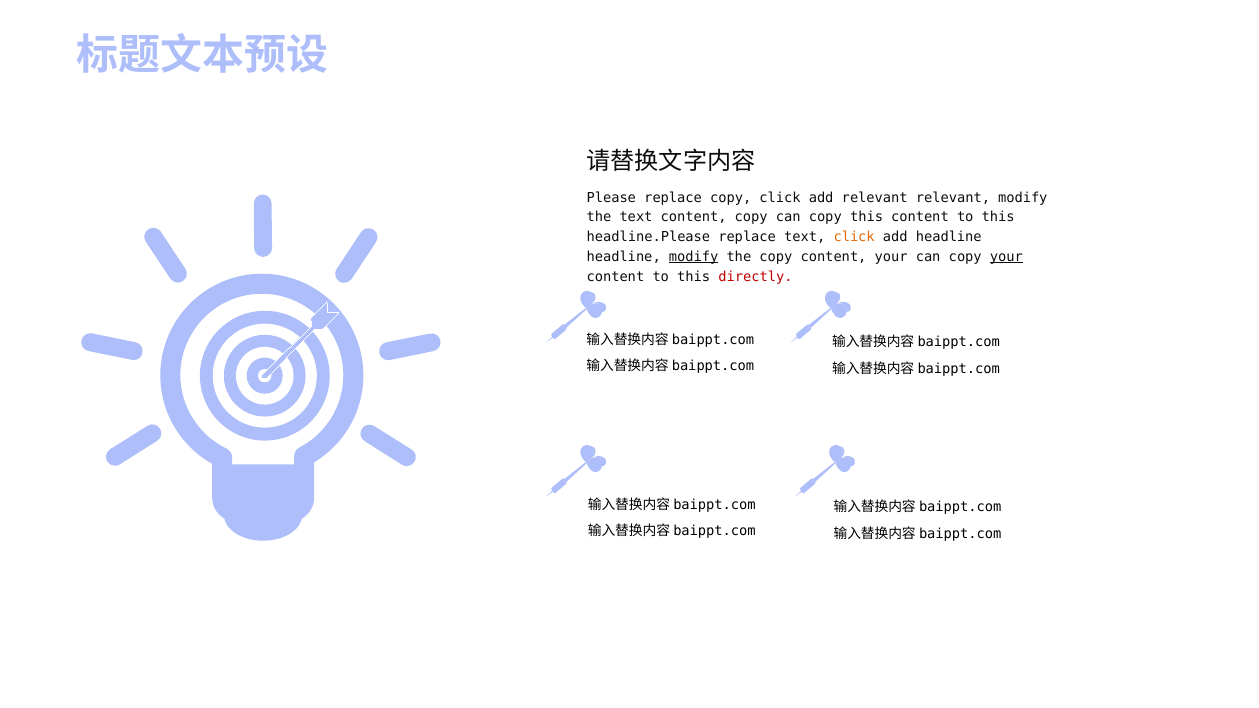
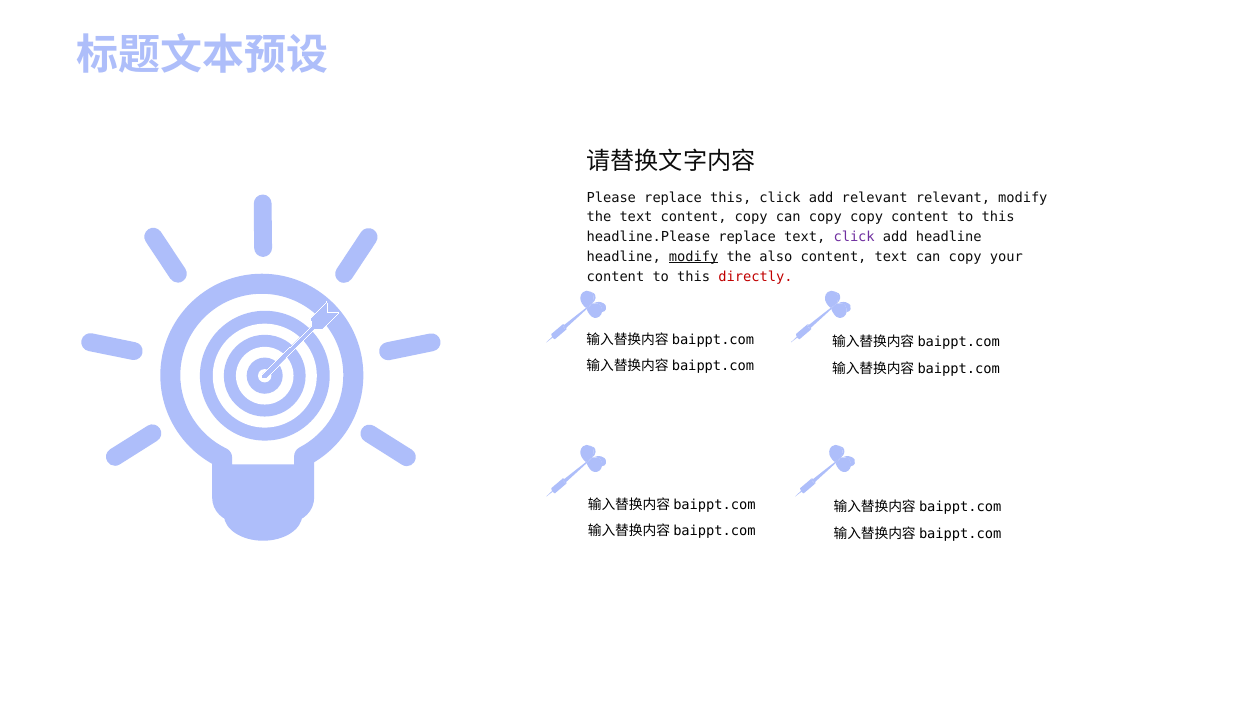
replace copy: copy -> this
copy this: this -> copy
click at (854, 237) colour: orange -> purple
the copy: copy -> also
content your: your -> text
your at (1006, 257) underline: present -> none
